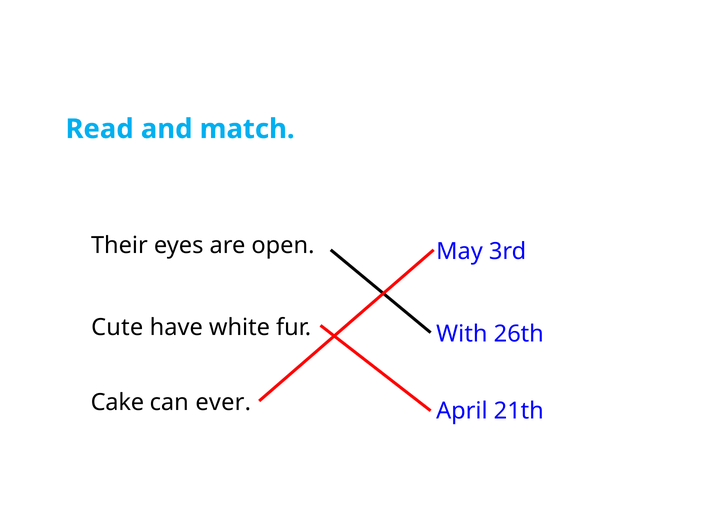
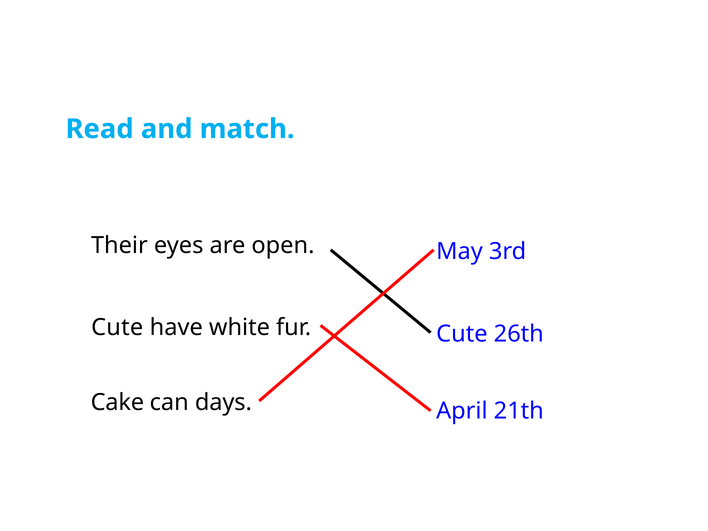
With at (462, 334): With -> Cute
ever: ever -> days
